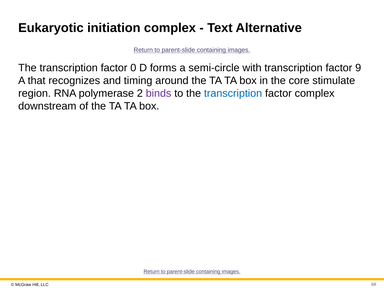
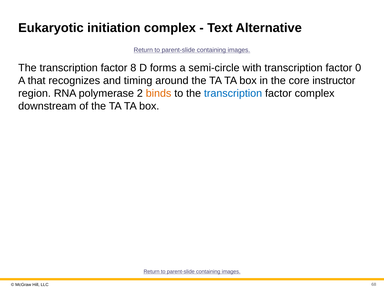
0: 0 -> 8
9: 9 -> 0
stimulate: stimulate -> instructor
binds colour: purple -> orange
